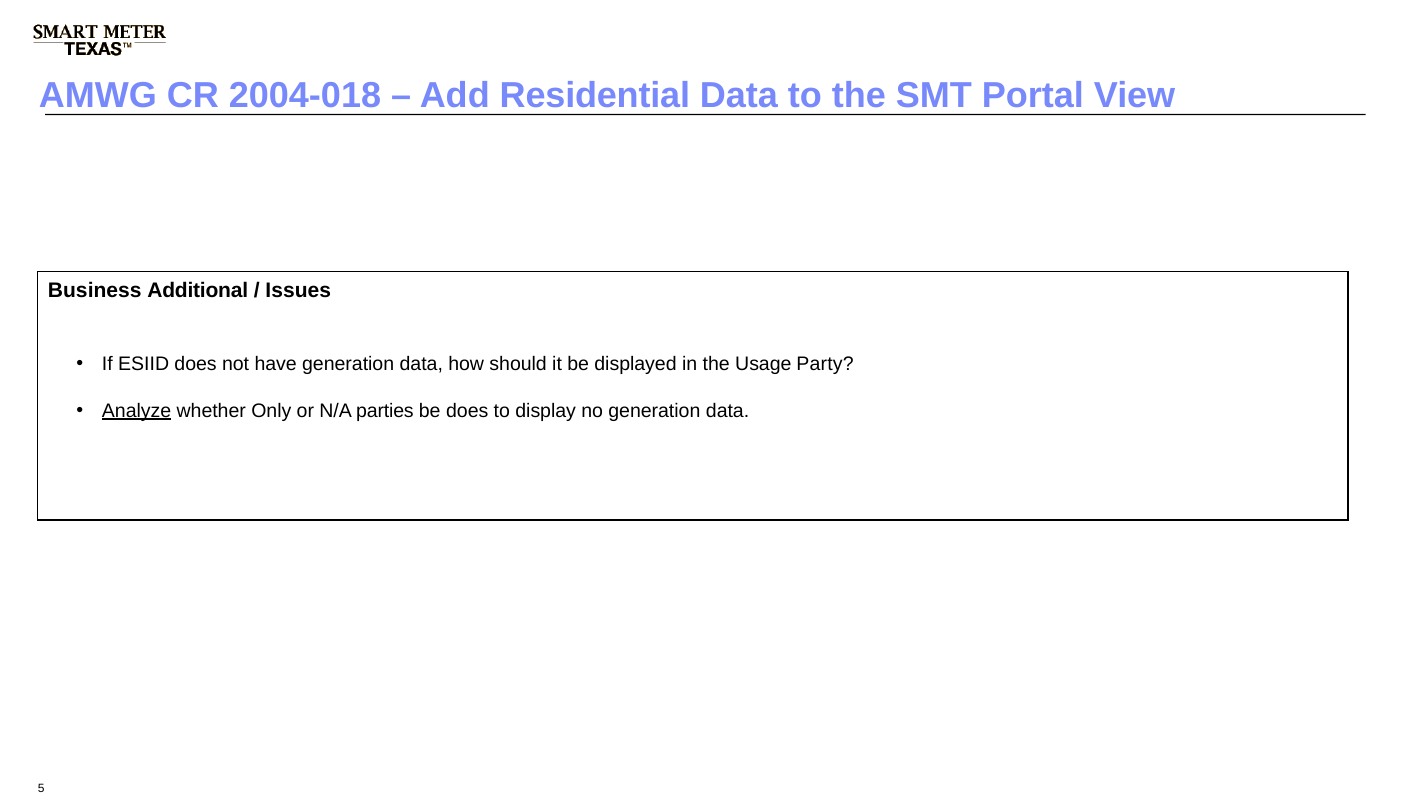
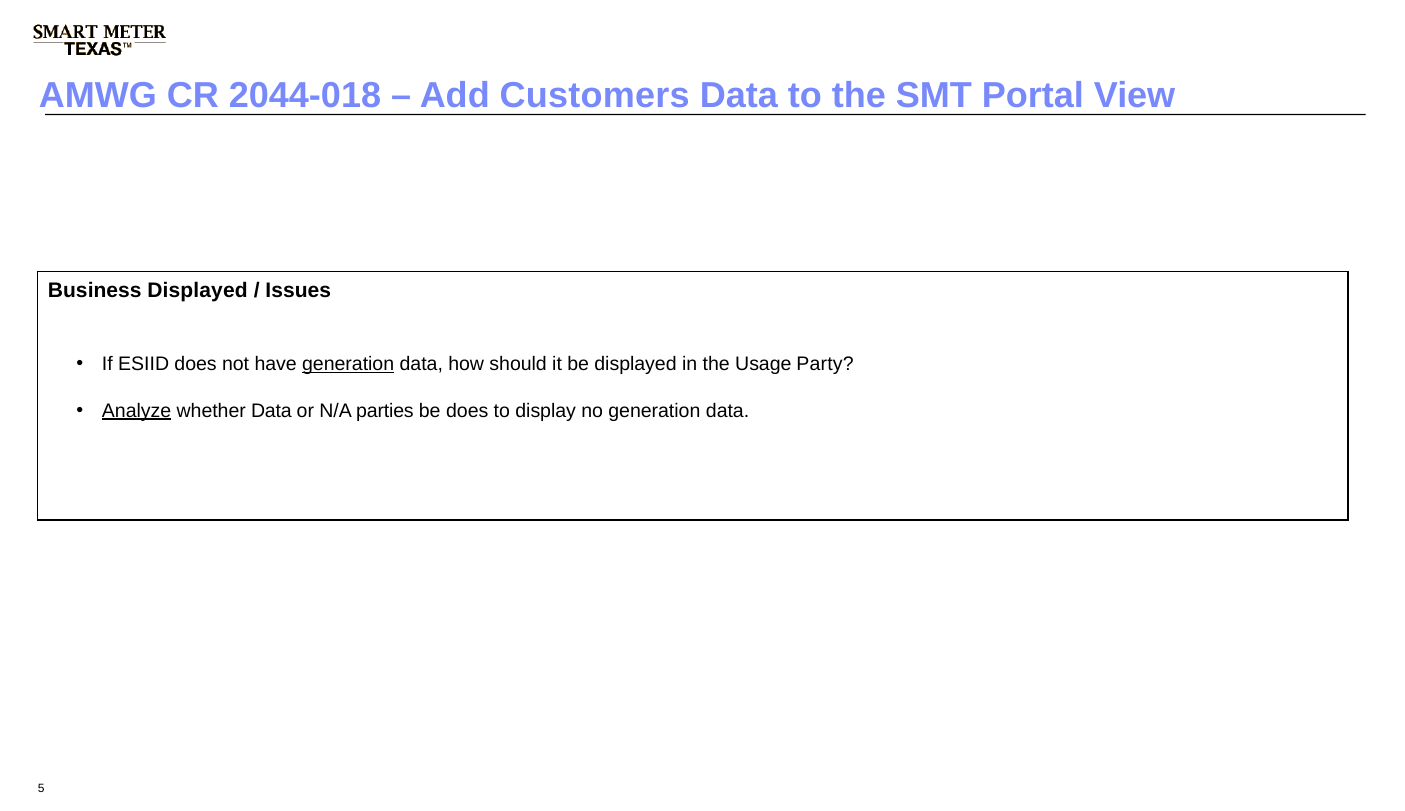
2004-018: 2004-018 -> 2044-018
Residential: Residential -> Customers
Business Additional: Additional -> Displayed
generation at (348, 364) underline: none -> present
whether Only: Only -> Data
